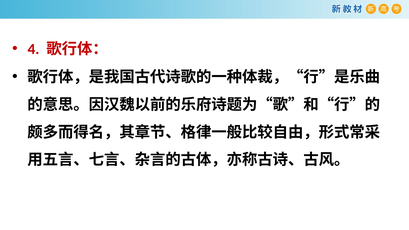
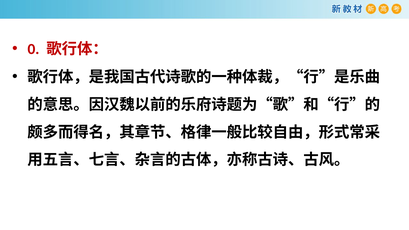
4: 4 -> 0
